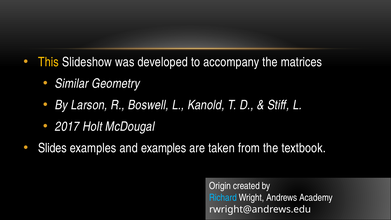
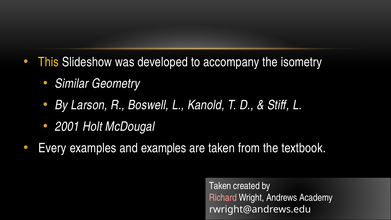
matrices: matrices -> isometry
2017: 2017 -> 2001
Slides: Slides -> Every
Origin at (220, 186): Origin -> Taken
Richard colour: light blue -> pink
